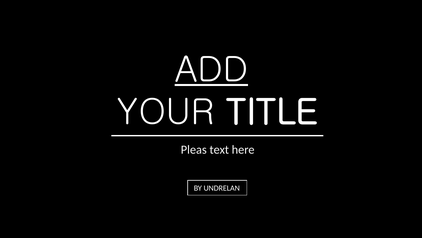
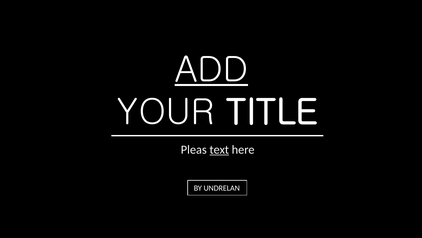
text underline: none -> present
